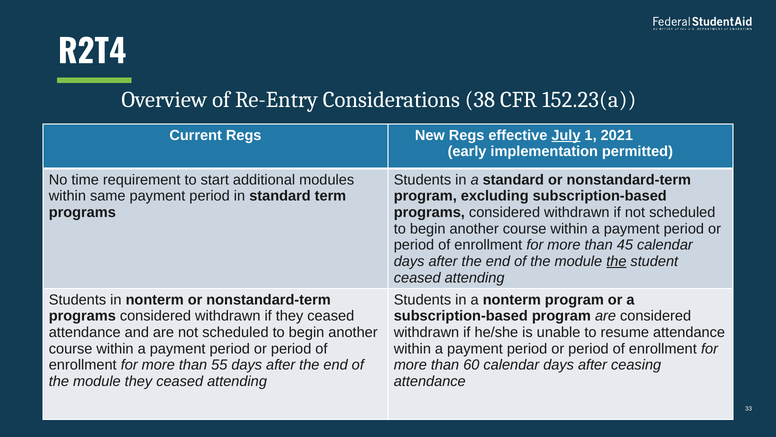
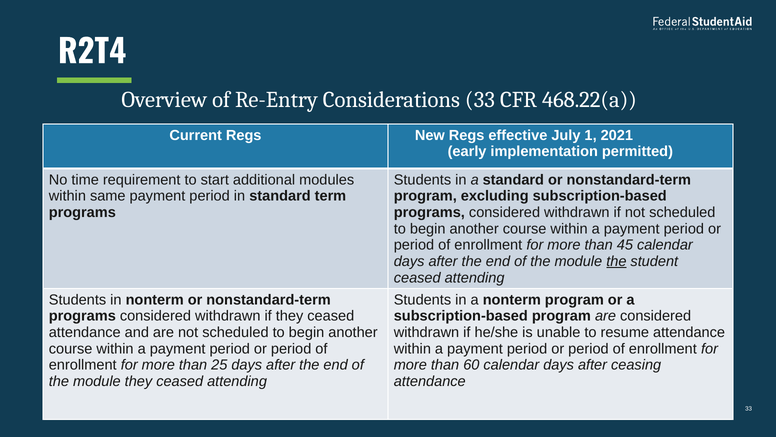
Considerations 38: 38 -> 33
152.23(a: 152.23(a -> 468.22(a
July underline: present -> none
55: 55 -> 25
